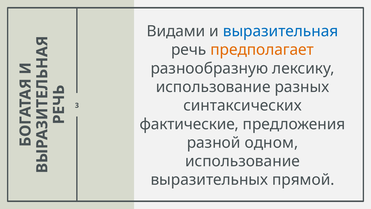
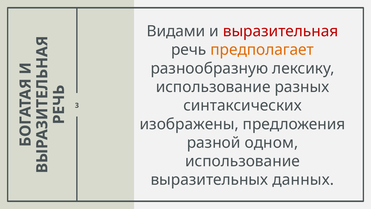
выразительная colour: blue -> red
фактические: фактические -> изображены
прямой: прямой -> данных
